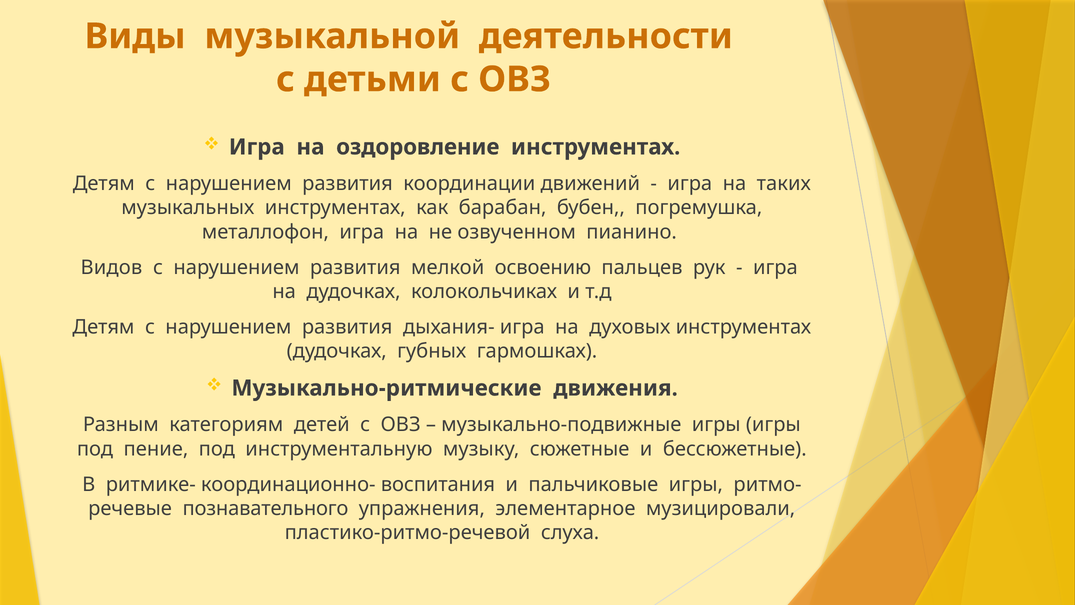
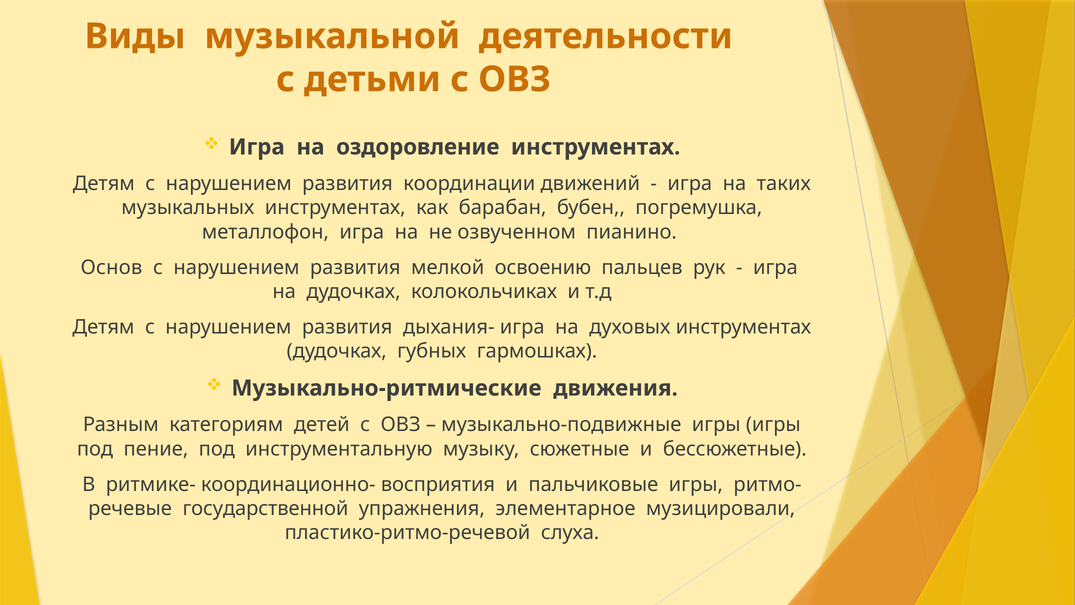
Видов: Видов -> Основ
воспитания: воспитания -> восприятия
познавательного: познавательного -> государственной
